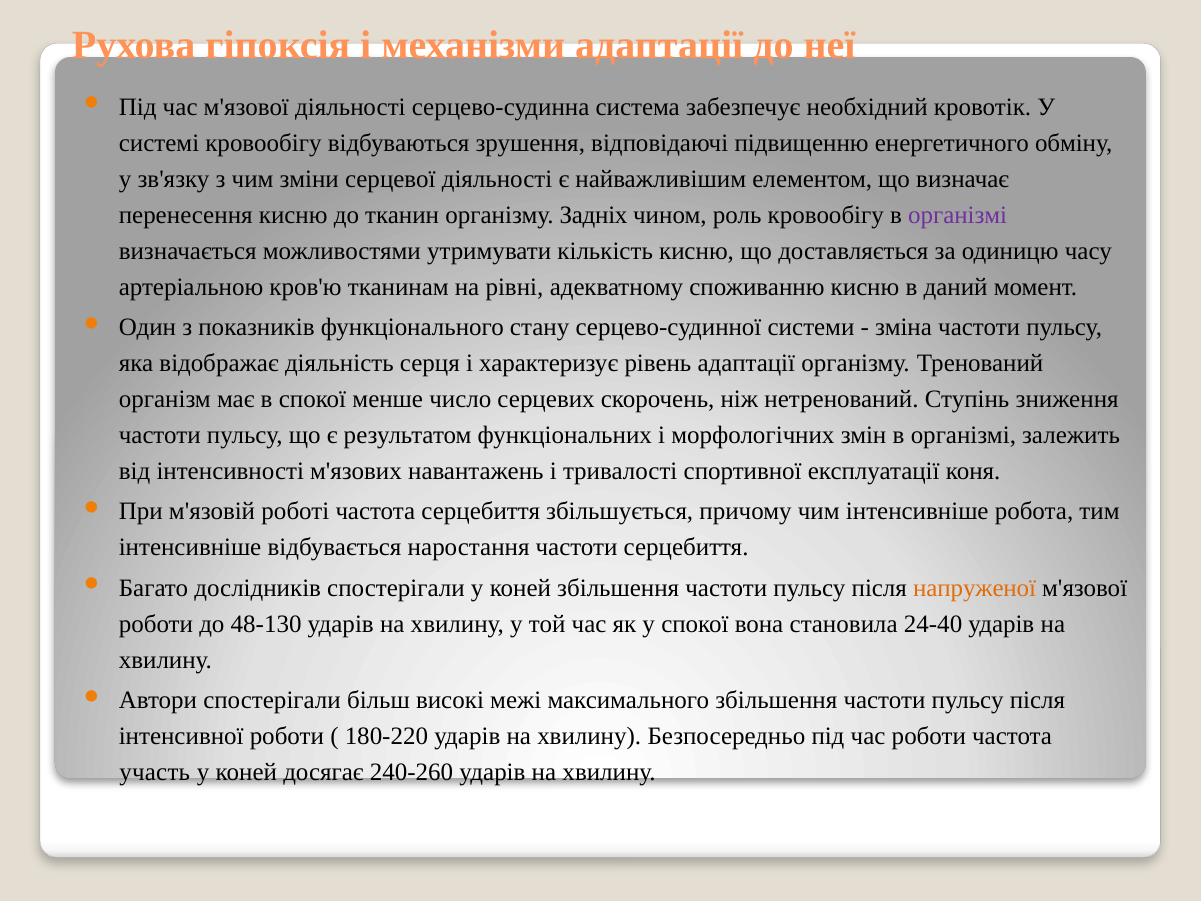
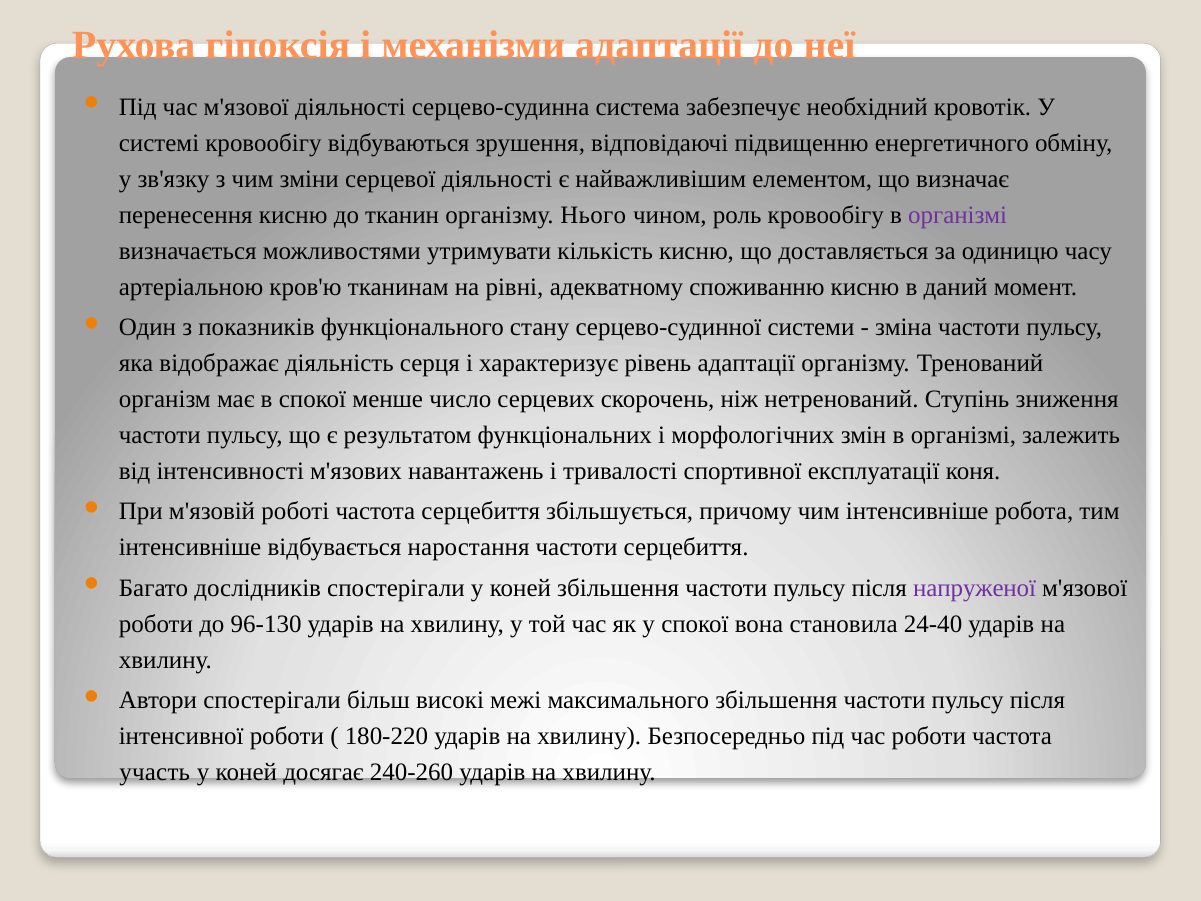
Задніх: Задніх -> Нього
напруженої colour: orange -> purple
48-130: 48-130 -> 96-130
